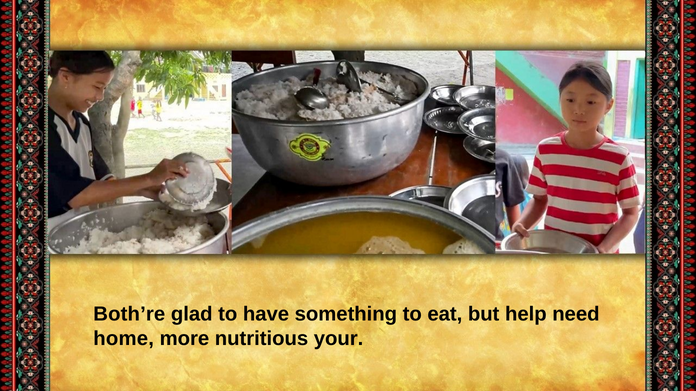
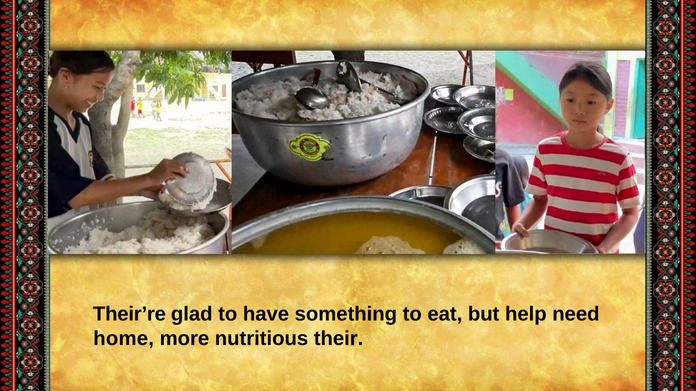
Both’re: Both’re -> Their’re
your: your -> their
